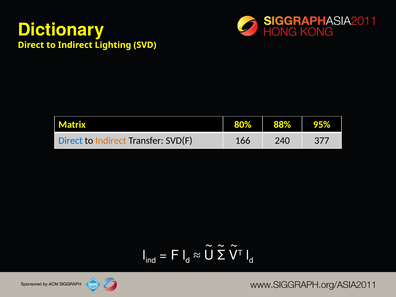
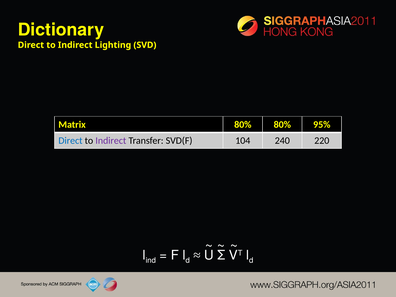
80% 88%: 88% -> 80%
Indirect at (111, 141) colour: orange -> purple
166: 166 -> 104
377: 377 -> 220
